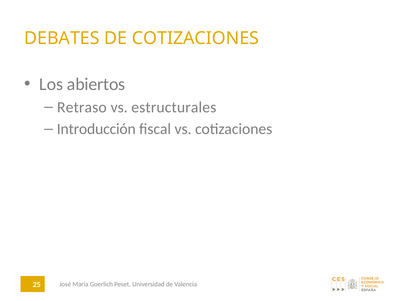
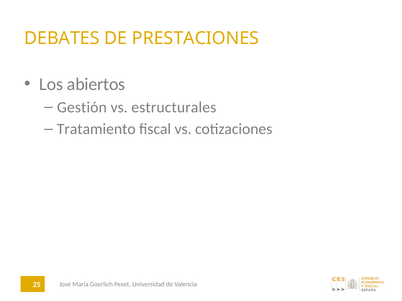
DE COTIZACIONES: COTIZACIONES -> PRESTACIONES
Retraso: Retraso -> Gestión
Introducción: Introducción -> Tratamiento
